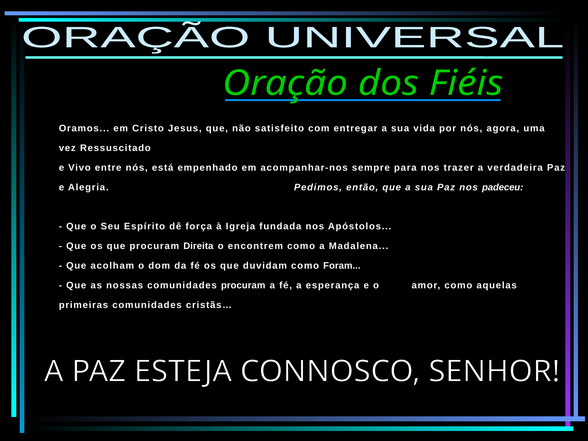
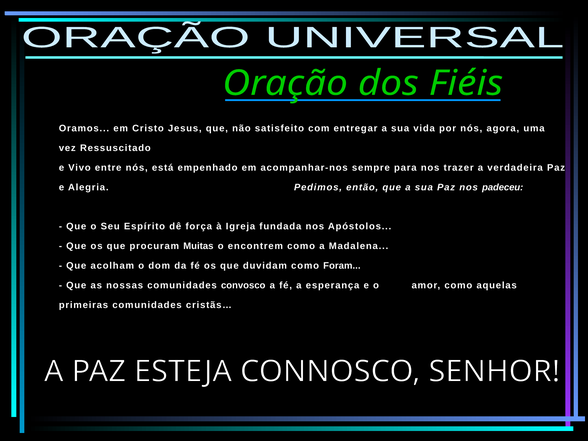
Direita: Direita -> Muitas
comunidades procuram: procuram -> convosco
